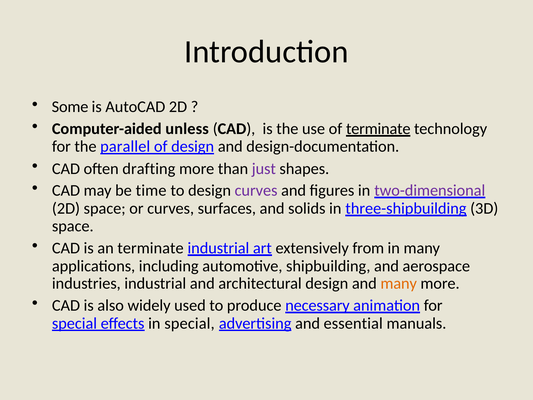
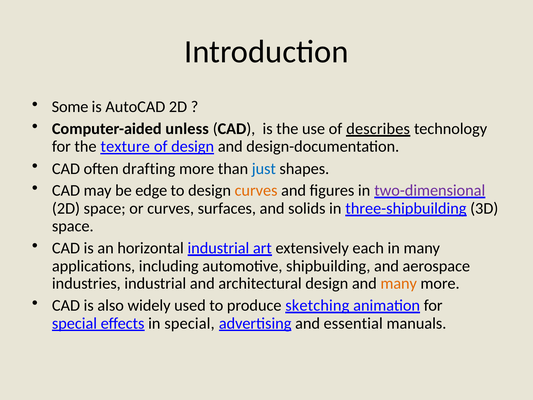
of terminate: terminate -> describes
parallel: parallel -> texture
just colour: purple -> blue
time: time -> edge
curves at (256, 190) colour: purple -> orange
an terminate: terminate -> horizontal
from: from -> each
necessary: necessary -> sketching
